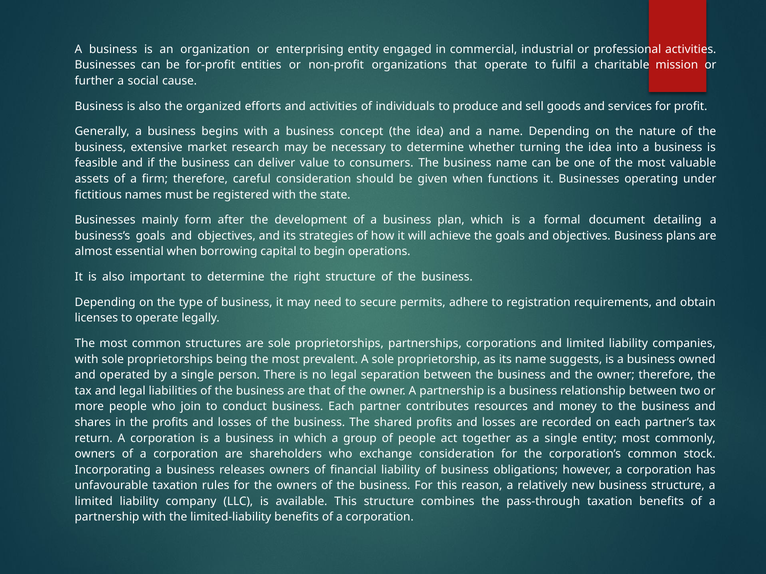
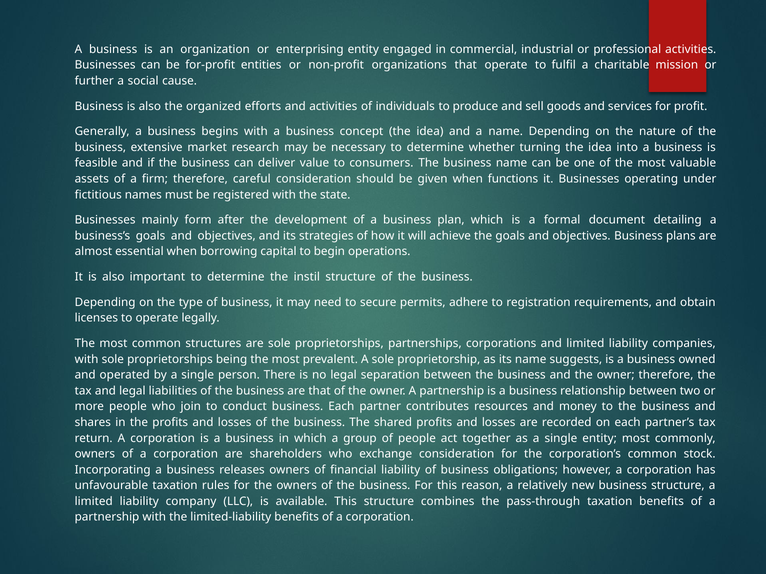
right: right -> instil
